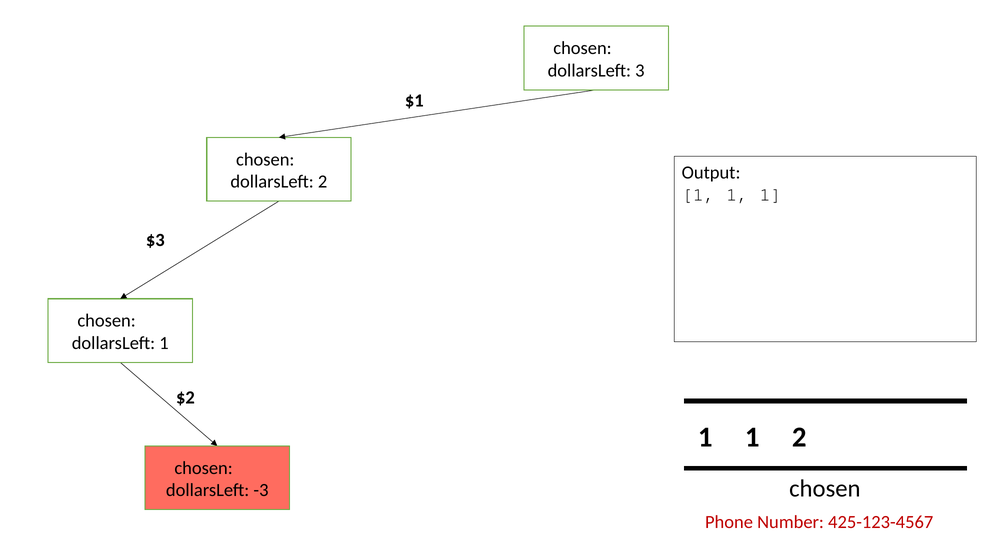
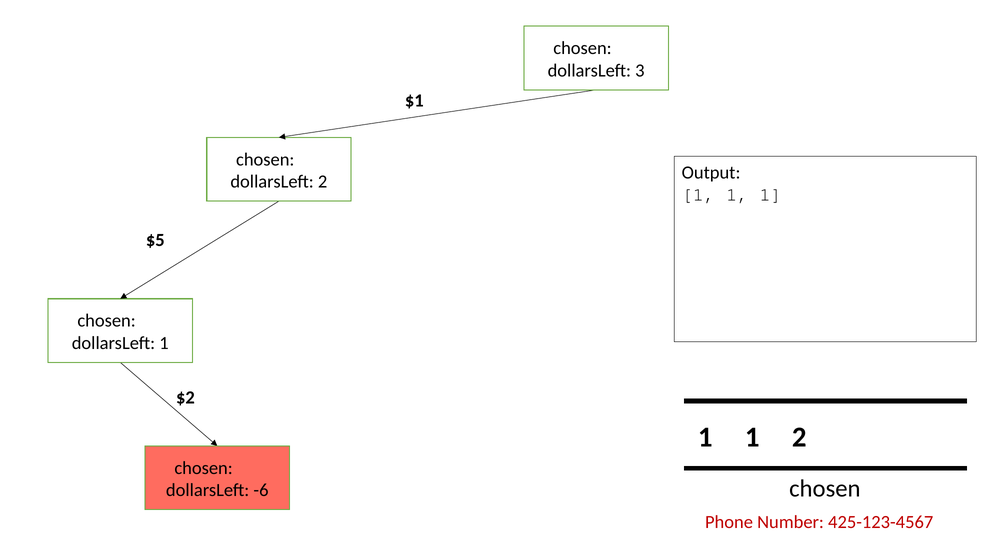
$3: $3 -> $5
-3: -3 -> -6
